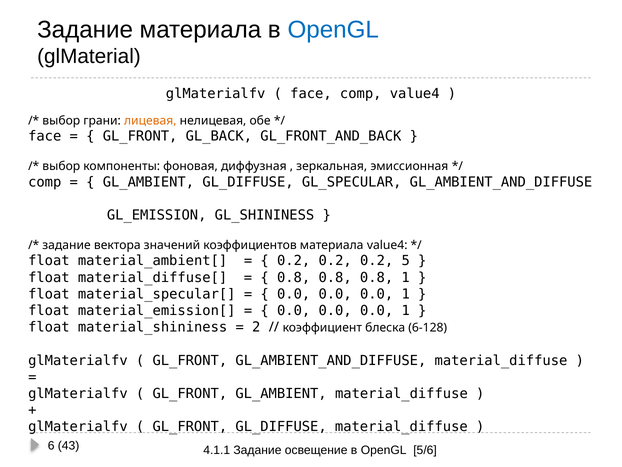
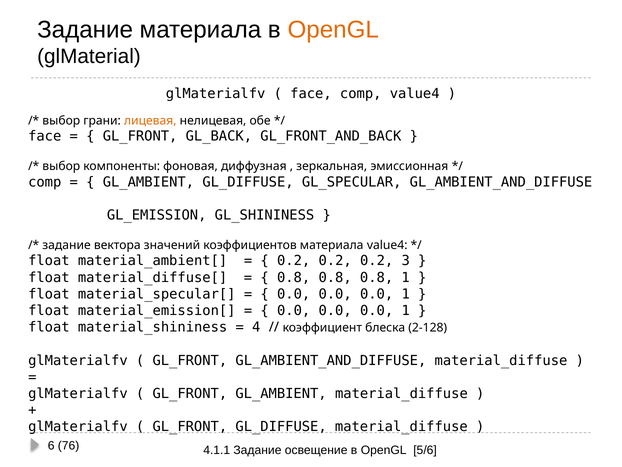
OpenGL at (333, 30) colour: blue -> orange
5: 5 -> 3
2: 2 -> 4
6-128: 6-128 -> 2-128
43: 43 -> 76
